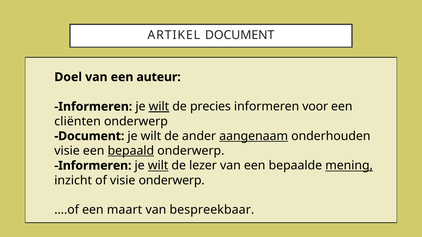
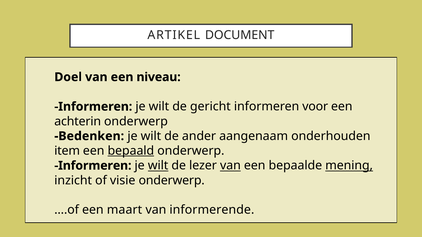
auteur: auteur -> niveau
wilt at (159, 107) underline: present -> none
precies: precies -> gericht
cliënten: cliënten -> achterin
Document at (89, 136): Document -> Bedenken
aangenaam underline: present -> none
visie at (67, 151): visie -> item
van at (230, 166) underline: none -> present
bespreekbaar: bespreekbaar -> informerende
